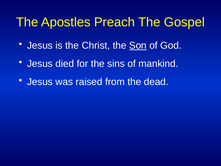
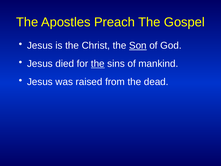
the at (98, 64) underline: none -> present
